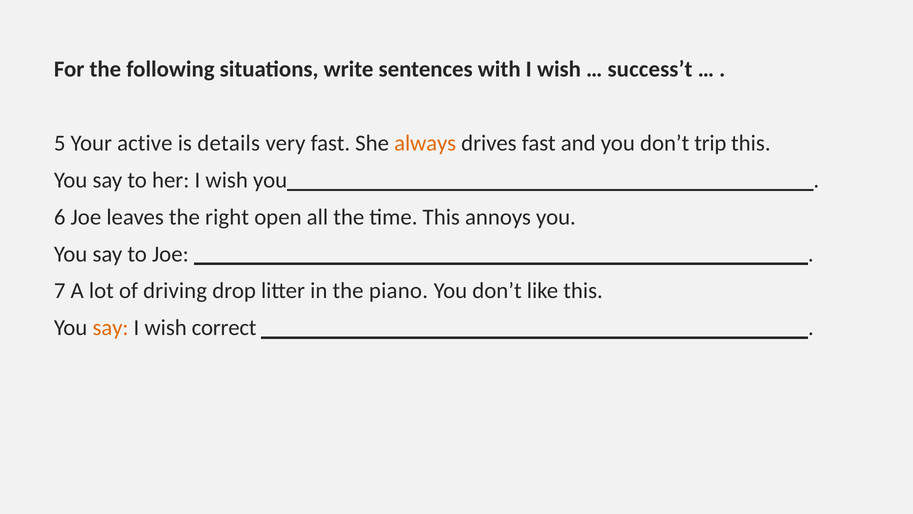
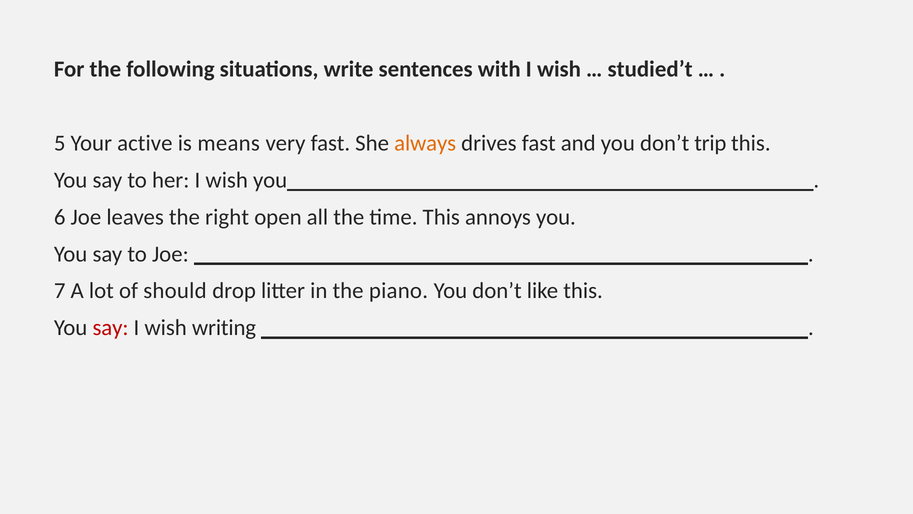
success’t: success’t -> studied’t
details: details -> means
driving: driving -> should
say at (111, 328) colour: orange -> red
correct: correct -> writing
